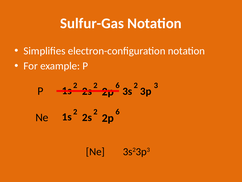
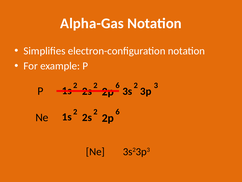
Sulfur-Gas: Sulfur-Gas -> Alpha-Gas
